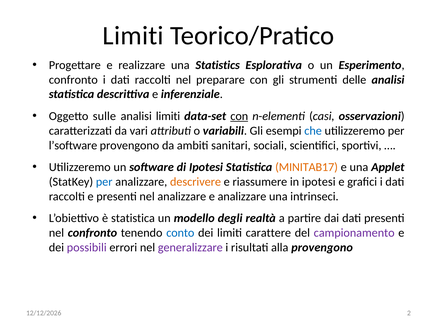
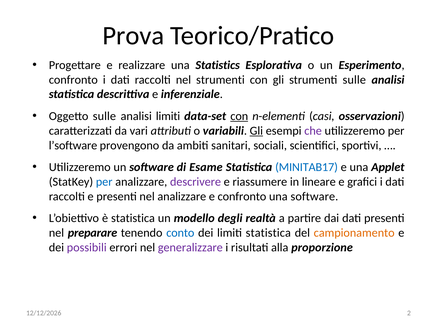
Limiti at (133, 36): Limiti -> Prova
nel preparare: preparare -> strumenti
strumenti delle: delle -> sulle
Gli at (256, 131) underline: none -> present
che colour: blue -> purple
di Ipotesi: Ipotesi -> Esame
MINITAB17 colour: orange -> blue
descrivere colour: orange -> purple
in ipotesi: ipotesi -> lineare
e analizzare: analizzare -> confronto
una intrinseci: intrinseci -> software
nel confronto: confronto -> preparare
limiti carattere: carattere -> statistica
campionamento colour: purple -> orange
alla provengono: provengono -> proporzione
